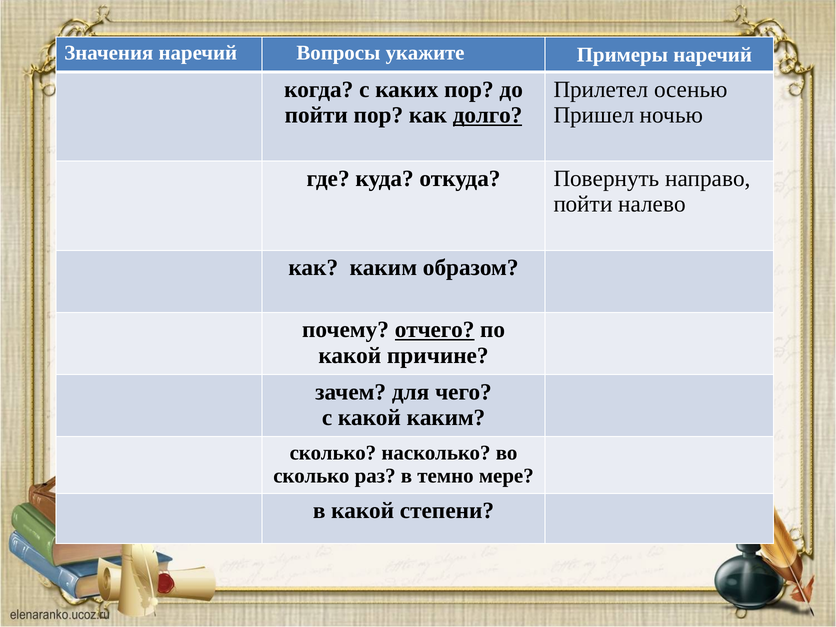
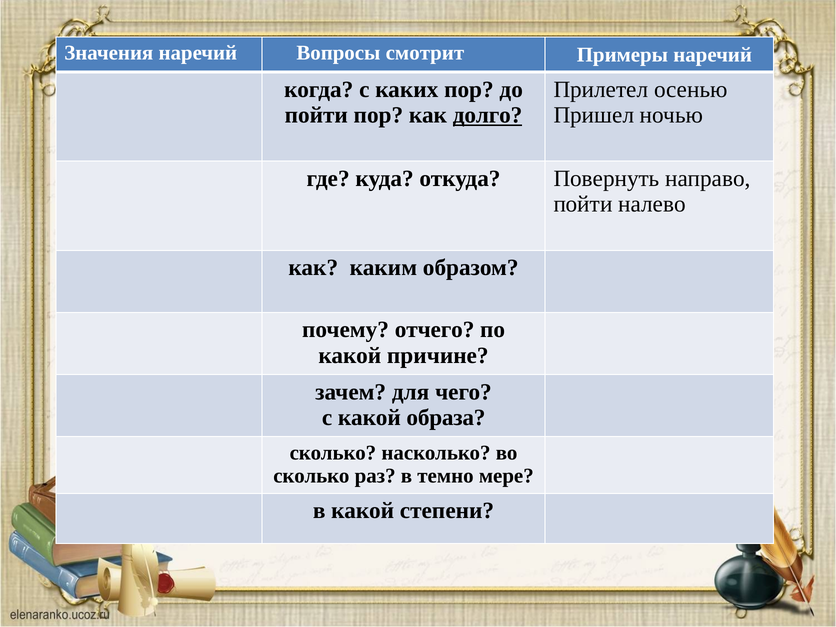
укажите: укажите -> смотрит
отчего underline: present -> none
какой каким: каким -> образа
